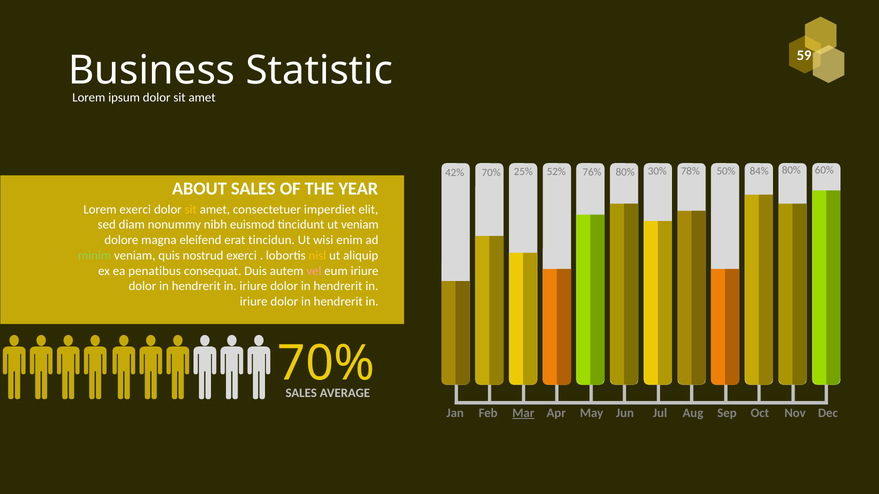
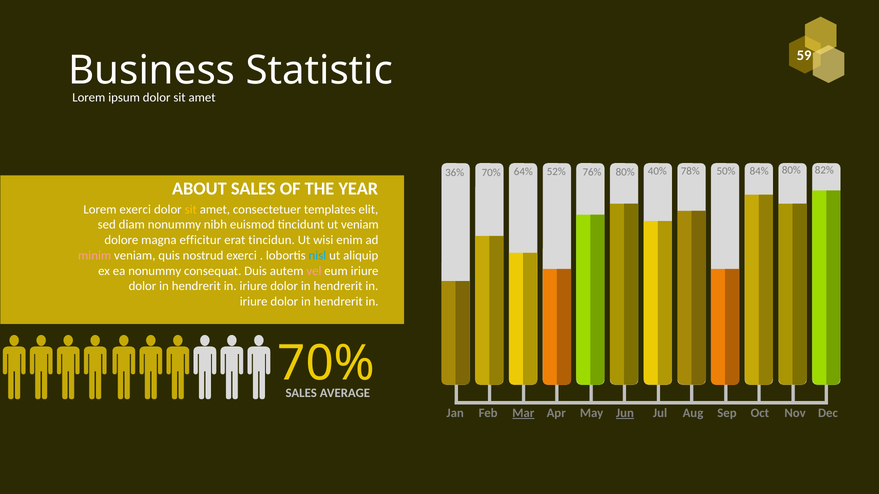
42%: 42% -> 36%
25%: 25% -> 64%
30%: 30% -> 40%
60%: 60% -> 82%
imperdiet: imperdiet -> templates
eleifend: eleifend -> efficitur
minim colour: light green -> pink
nisl colour: yellow -> light blue
ea penatibus: penatibus -> nonummy
Jun underline: none -> present
